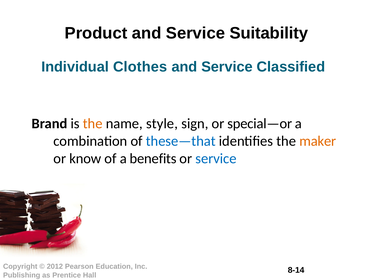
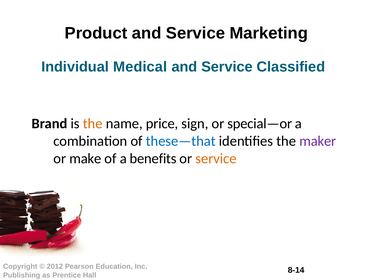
Suitability: Suitability -> Marketing
Clothes: Clothes -> Medical
style: style -> price
maker colour: orange -> purple
know: know -> make
service at (216, 158) colour: blue -> orange
